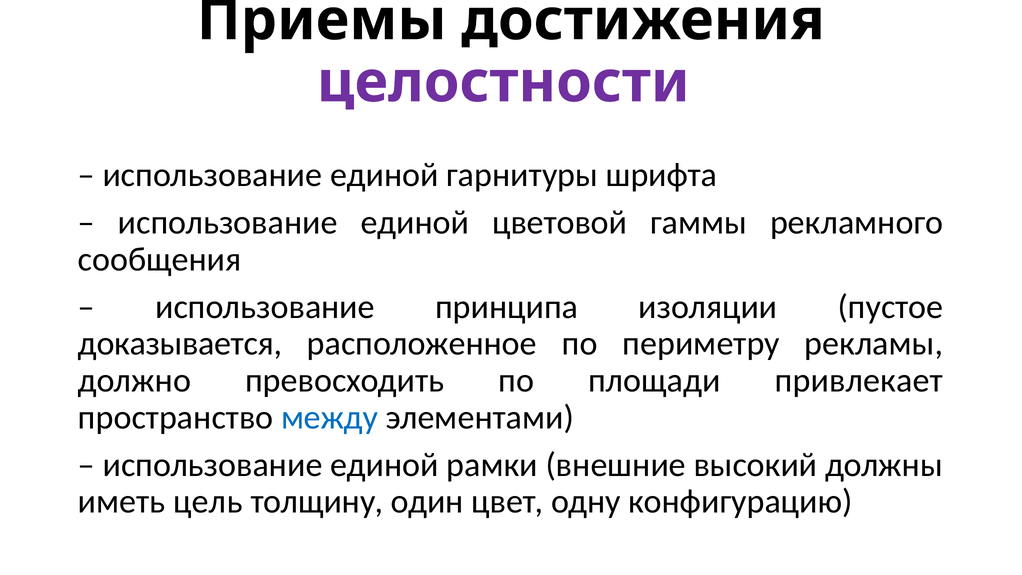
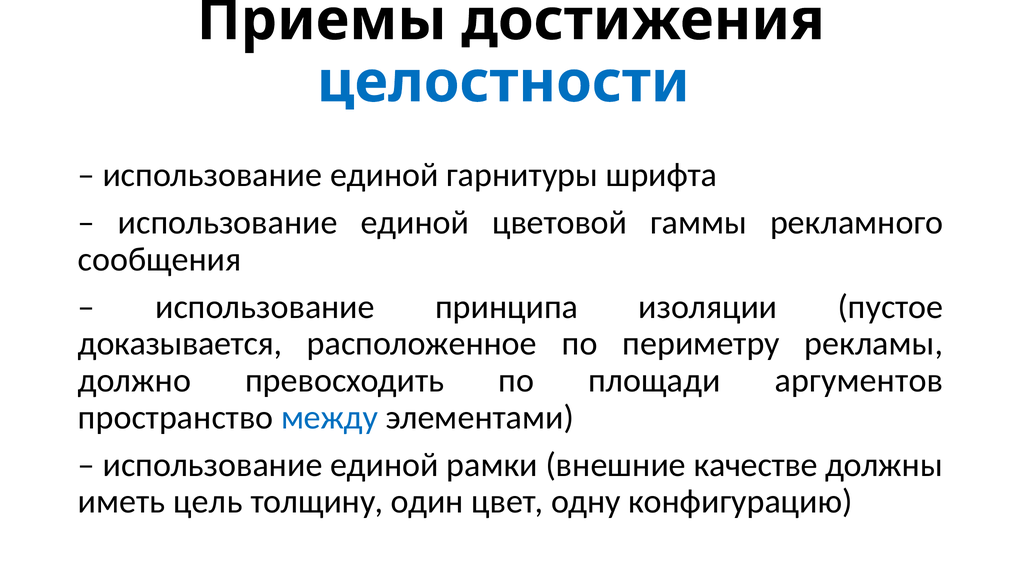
целостности colour: purple -> blue
привлекает: привлекает -> аргументов
высокий: высокий -> качестве
